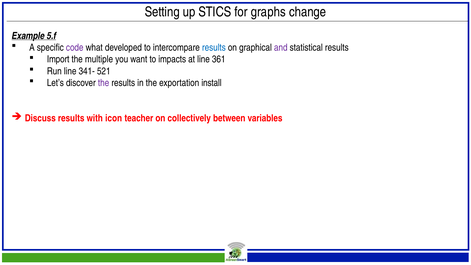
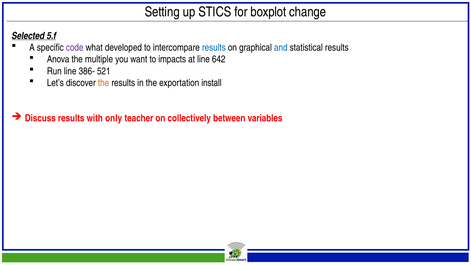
graphs: graphs -> boxplot
Example: Example -> Selected
and colour: purple -> blue
Import: Import -> Anova
361: 361 -> 642
341-: 341- -> 386-
the at (104, 83) colour: purple -> orange
icon: icon -> only
